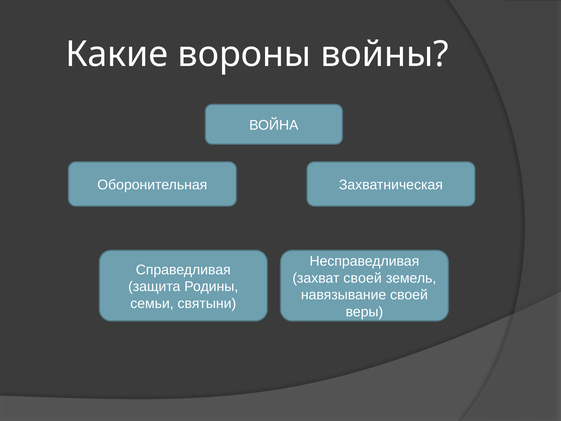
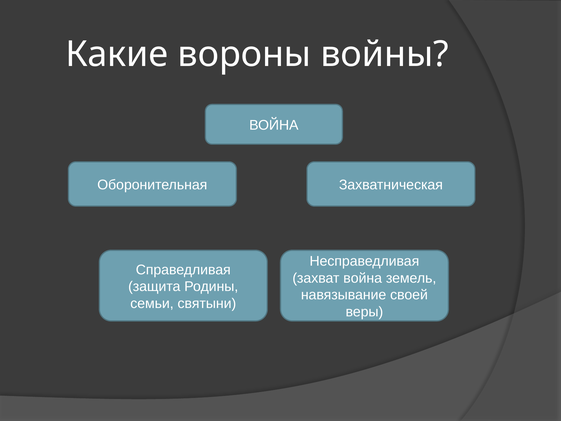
захват своей: своей -> война
